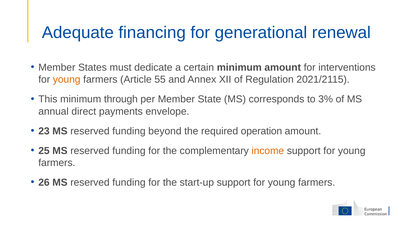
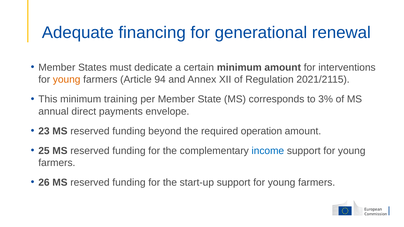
55: 55 -> 94
through: through -> training
income colour: orange -> blue
